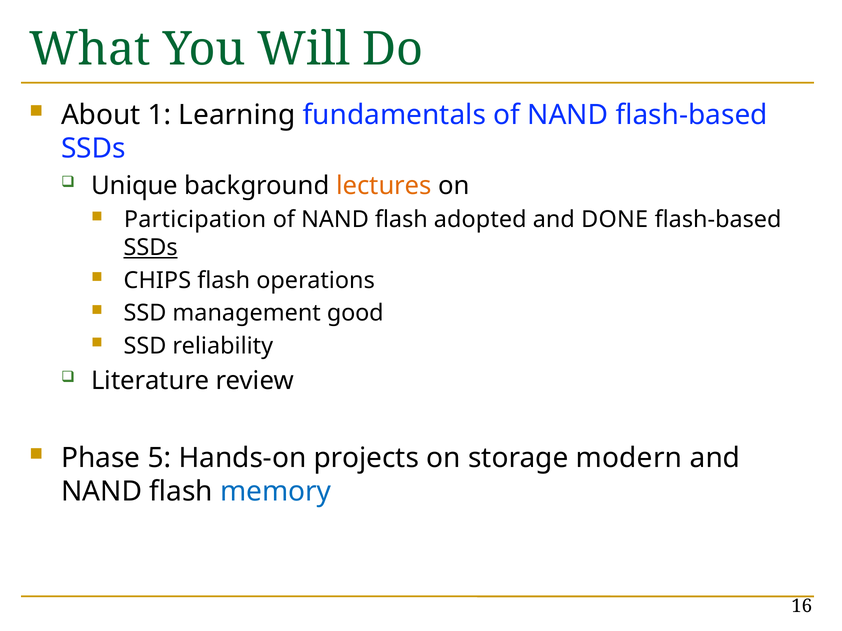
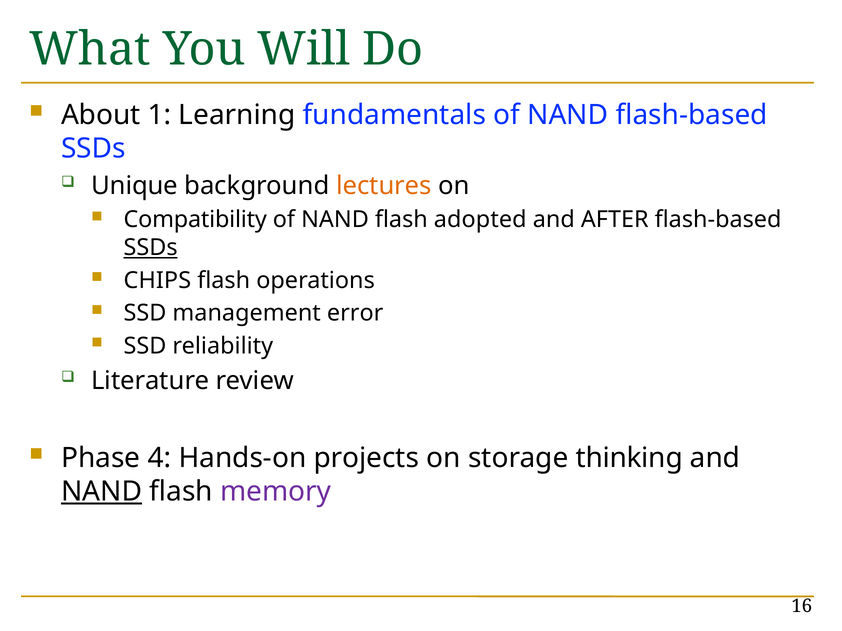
Participation: Participation -> Compatibility
DONE: DONE -> AFTER
good: good -> error
5: 5 -> 4
modern: modern -> thinking
NAND at (102, 492) underline: none -> present
memory colour: blue -> purple
